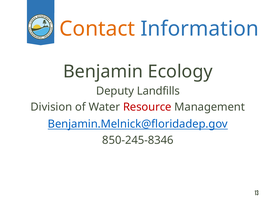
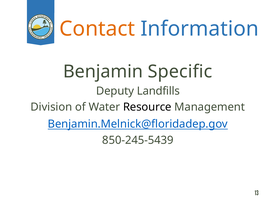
Ecology: Ecology -> Specific
Resource colour: red -> black
850-245-8346: 850-245-8346 -> 850-245-5439
